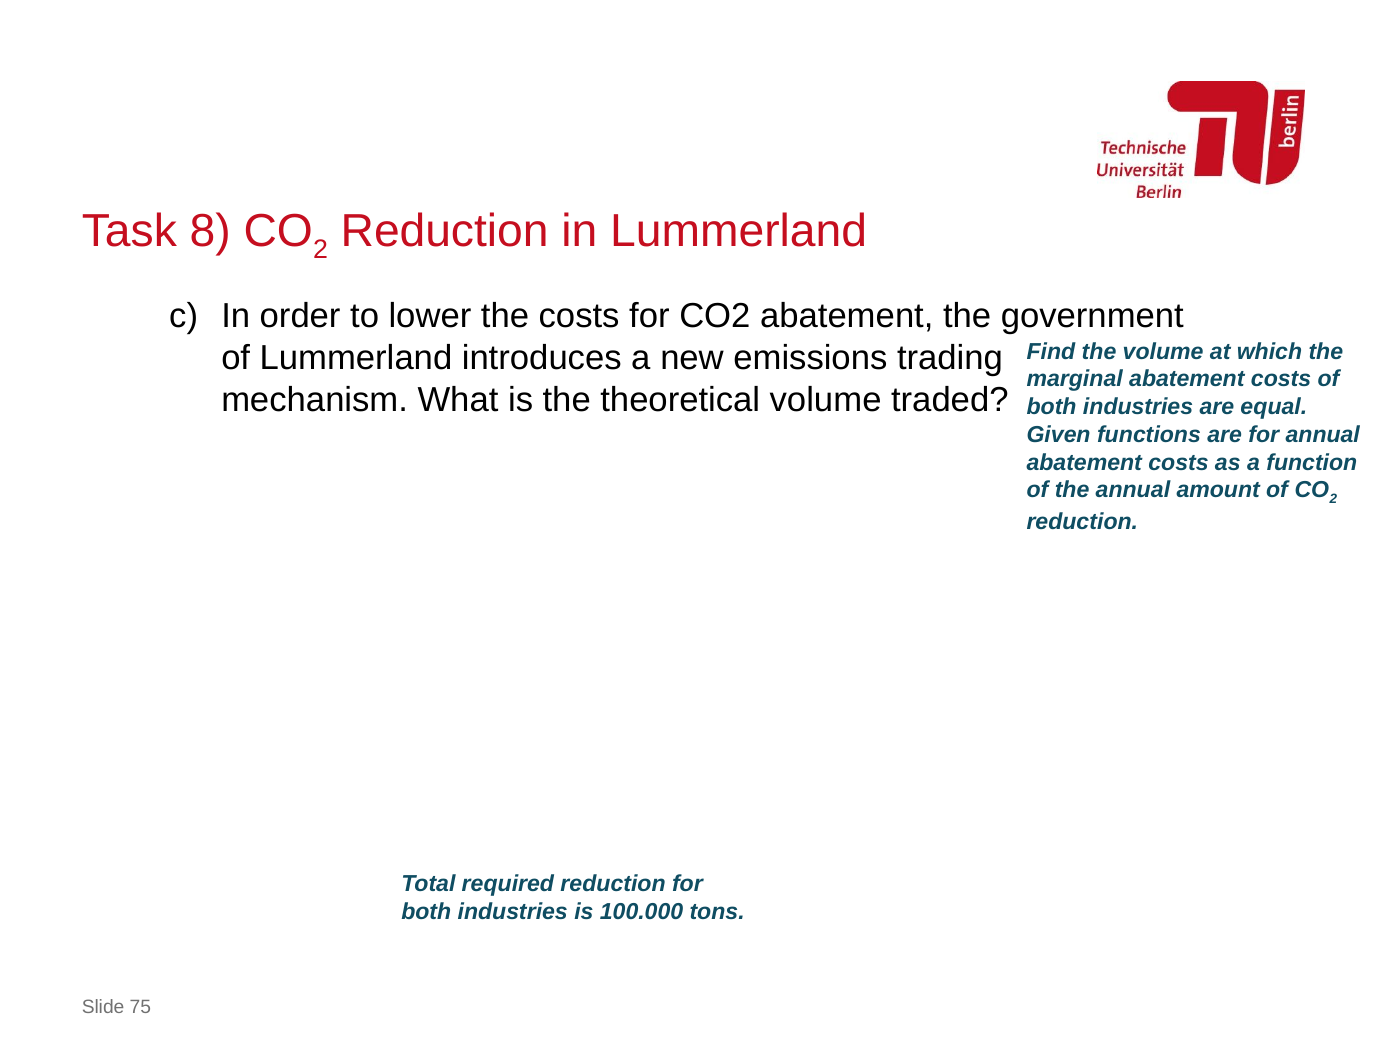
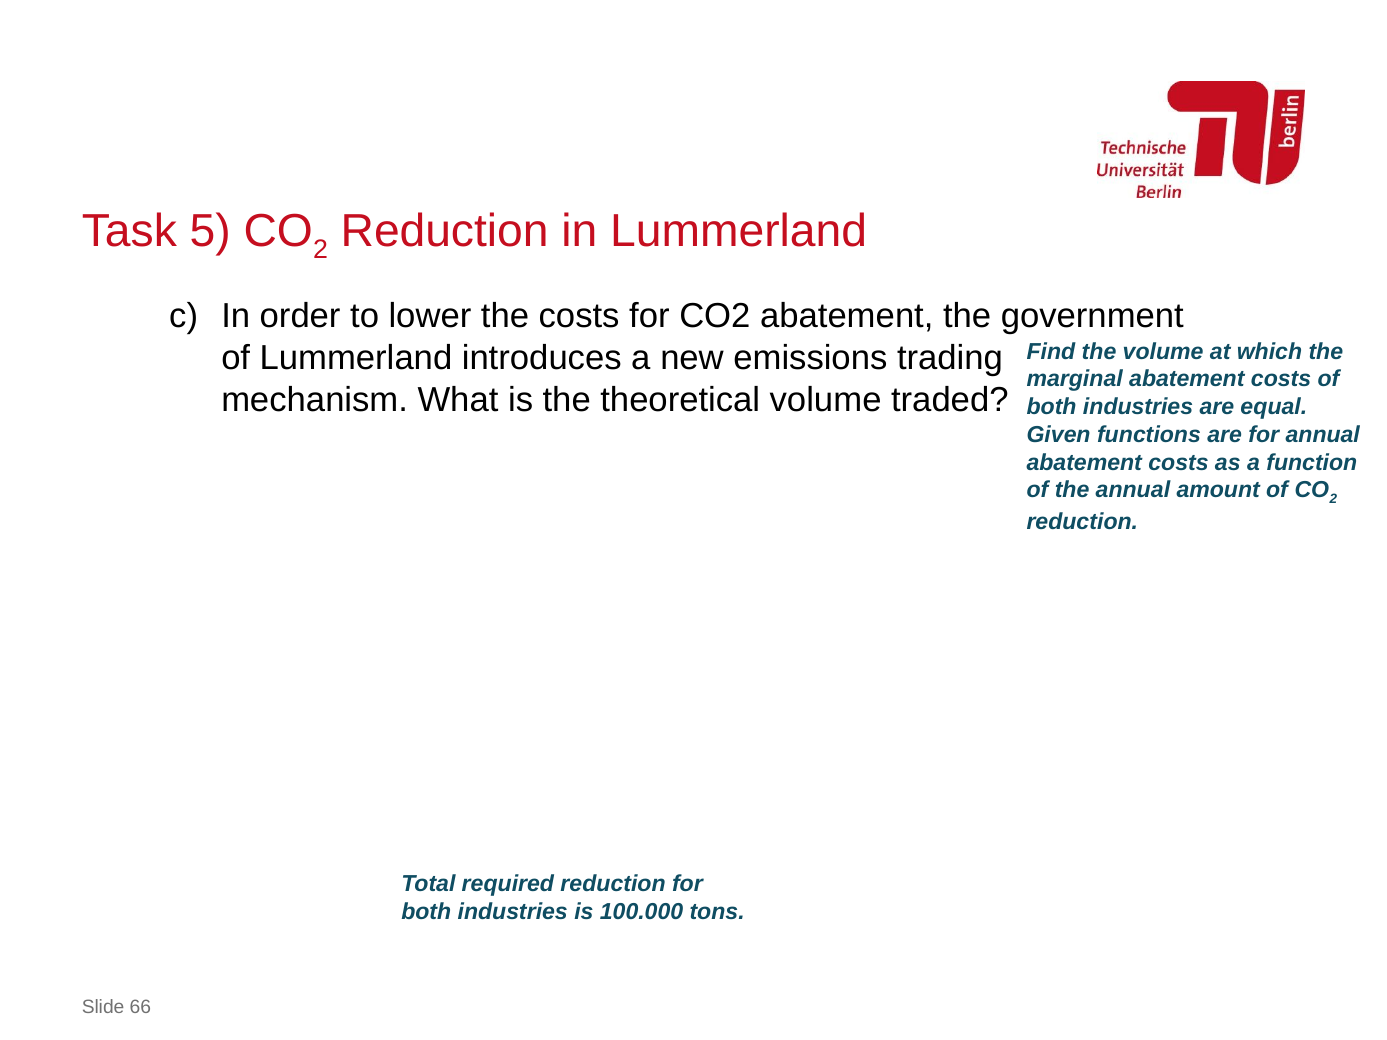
8: 8 -> 5
75: 75 -> 66
